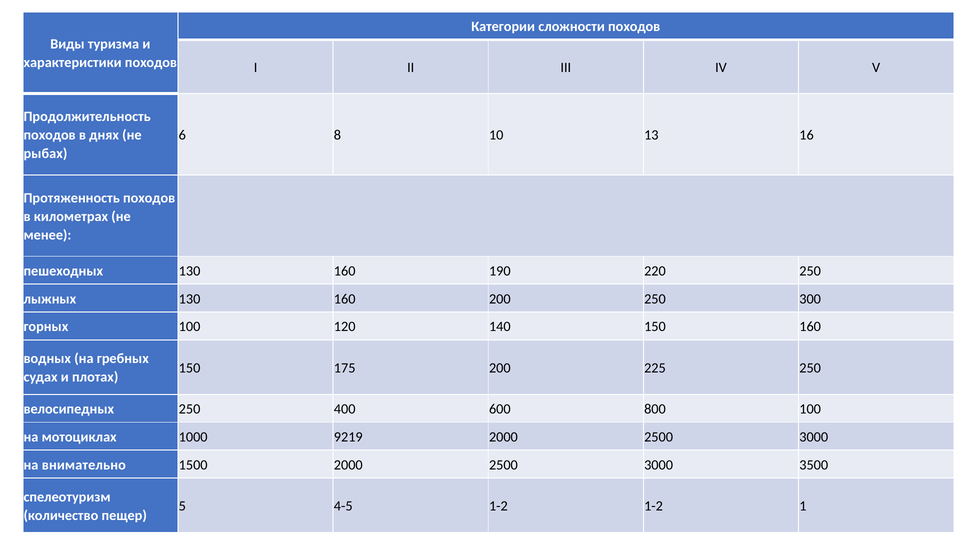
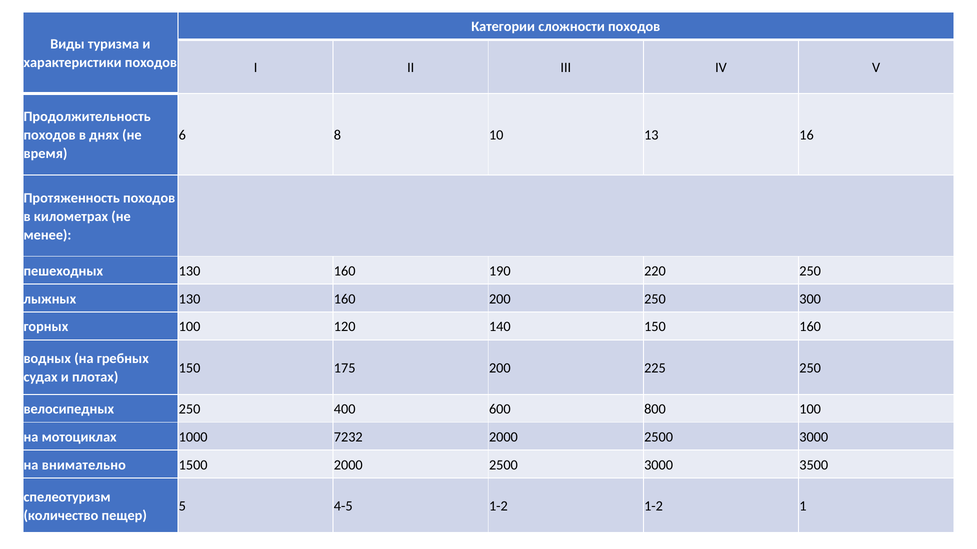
рыбах: рыбах -> время
9219: 9219 -> 7232
